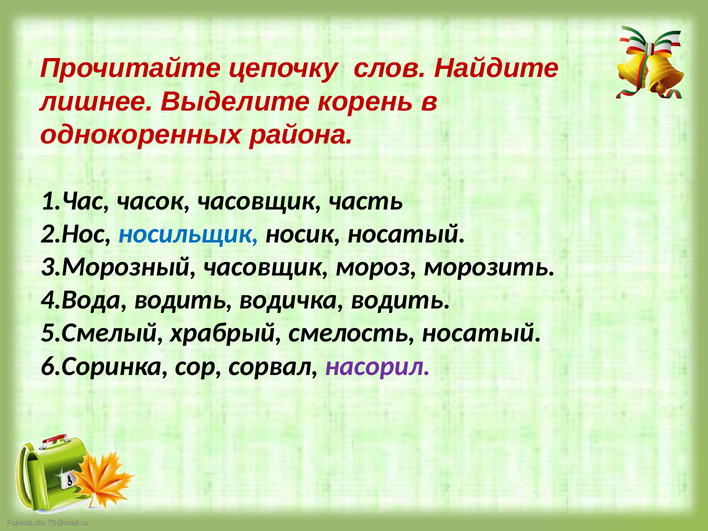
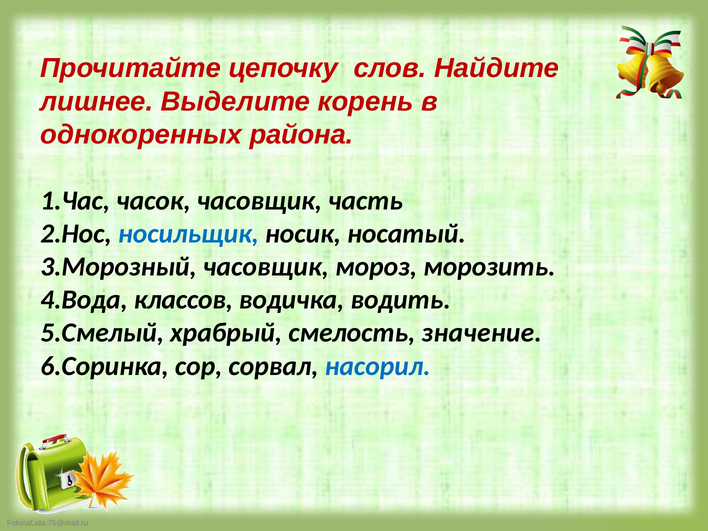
водить at (183, 300): водить -> классов
смелость носатый: носатый -> значение
насорил colour: purple -> blue
